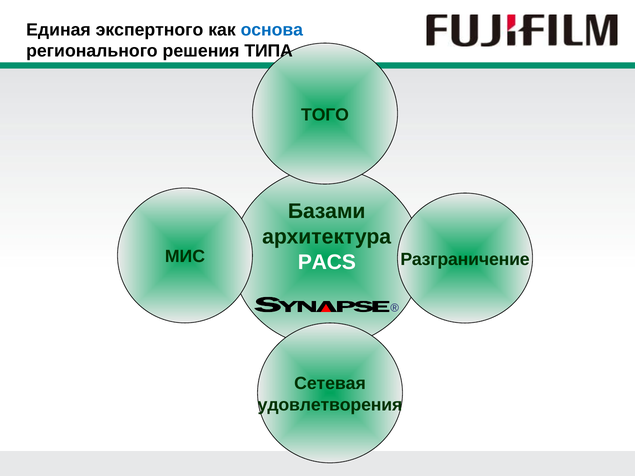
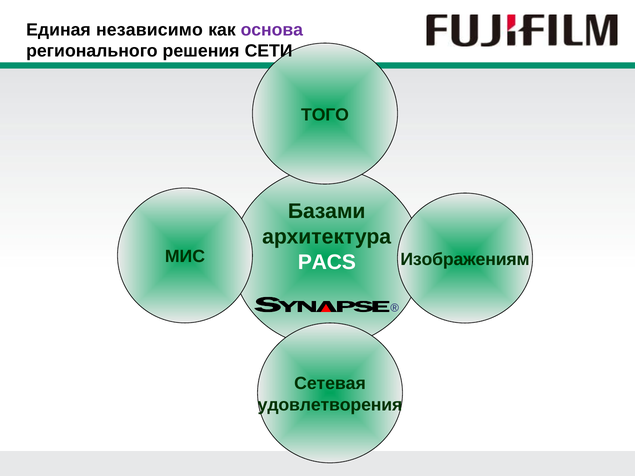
экспертного: экспертного -> независимо
основа colour: blue -> purple
ТИПА: ТИПА -> СЕТИ
Разграничение: Разграничение -> Изображениям
